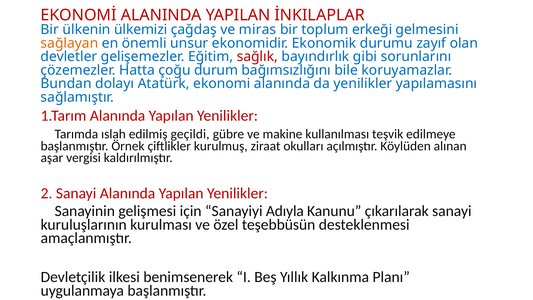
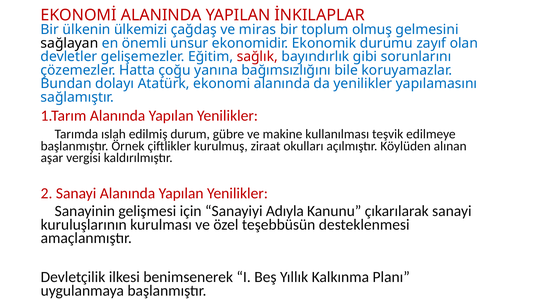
erkeği: erkeği -> olmuş
sağlayan colour: orange -> black
durum: durum -> yanına
geçildi: geçildi -> durum
